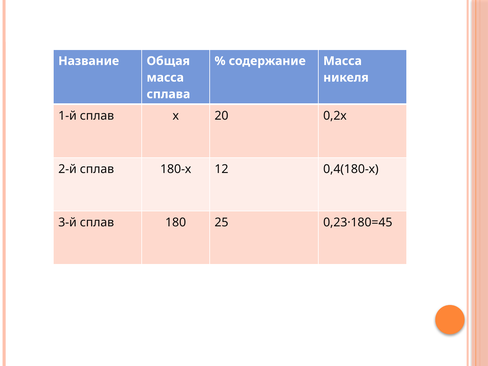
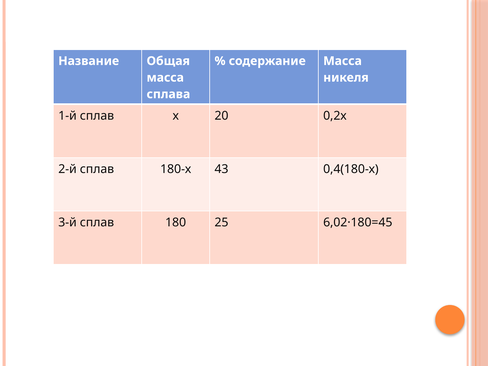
12: 12 -> 43
0,23·180=45: 0,23·180=45 -> 6,02·180=45
